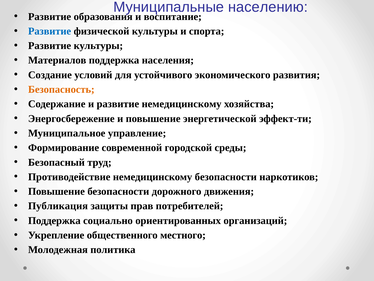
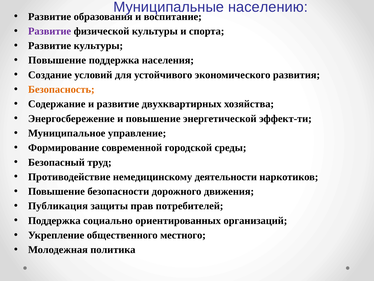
Развитие at (50, 31) colour: blue -> purple
Материалов at (57, 60): Материалов -> Повышение
развитие немедицинскому: немедицинскому -> двухквартирных
немедицинскому безопасности: безопасности -> деятельности
